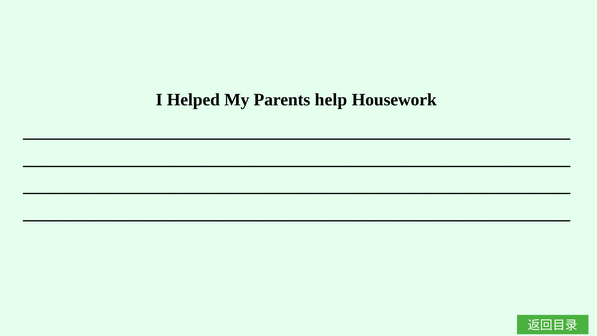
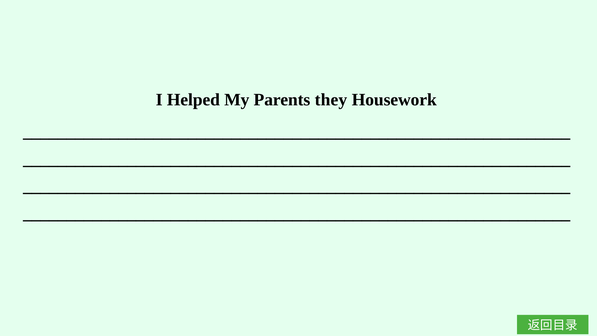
help: help -> they
